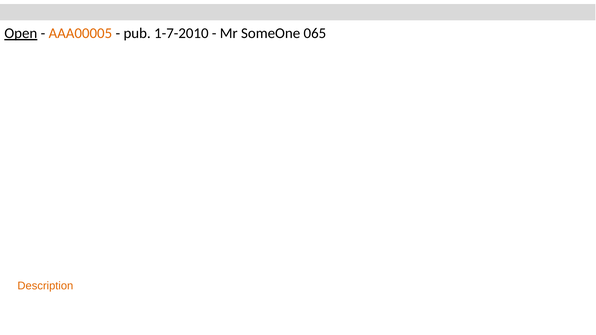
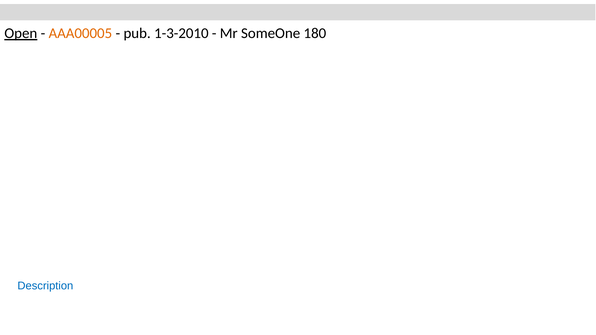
1-7-2010: 1-7-2010 -> 1-3-2010
065: 065 -> 180
Description colour: orange -> blue
